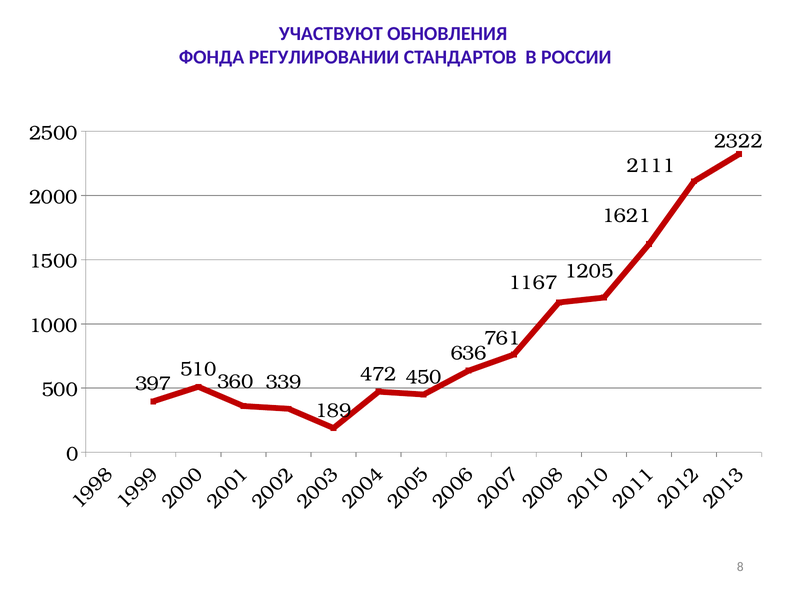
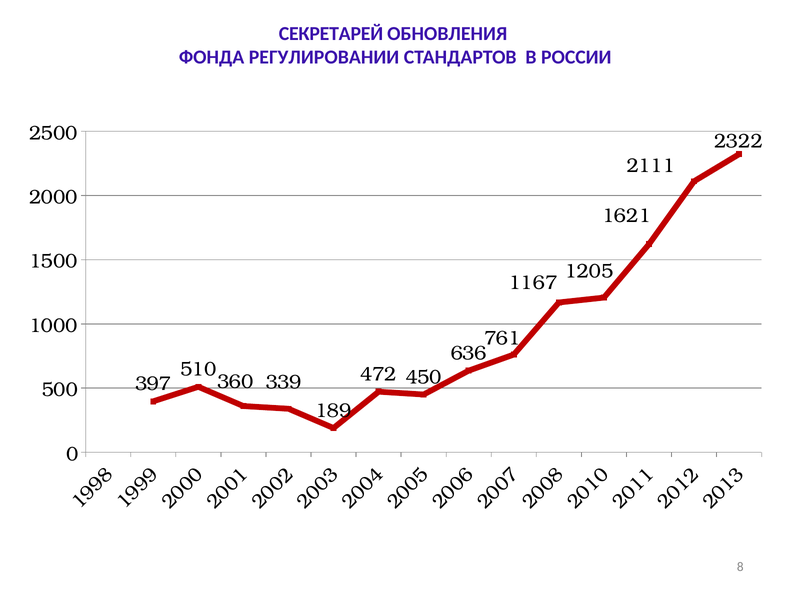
УЧАСТВУЮТ: УЧАСТВУЮТ -> СЕКРЕТАРЕЙ
